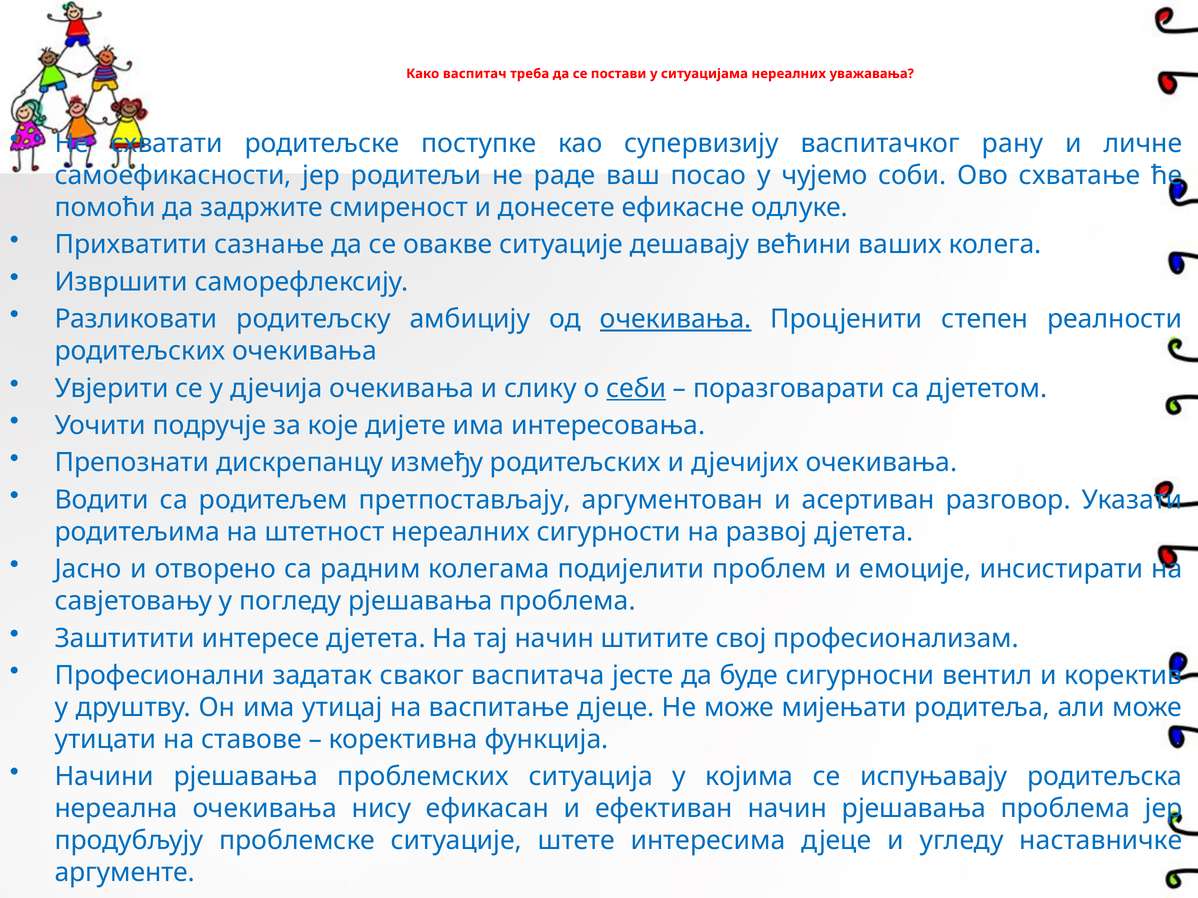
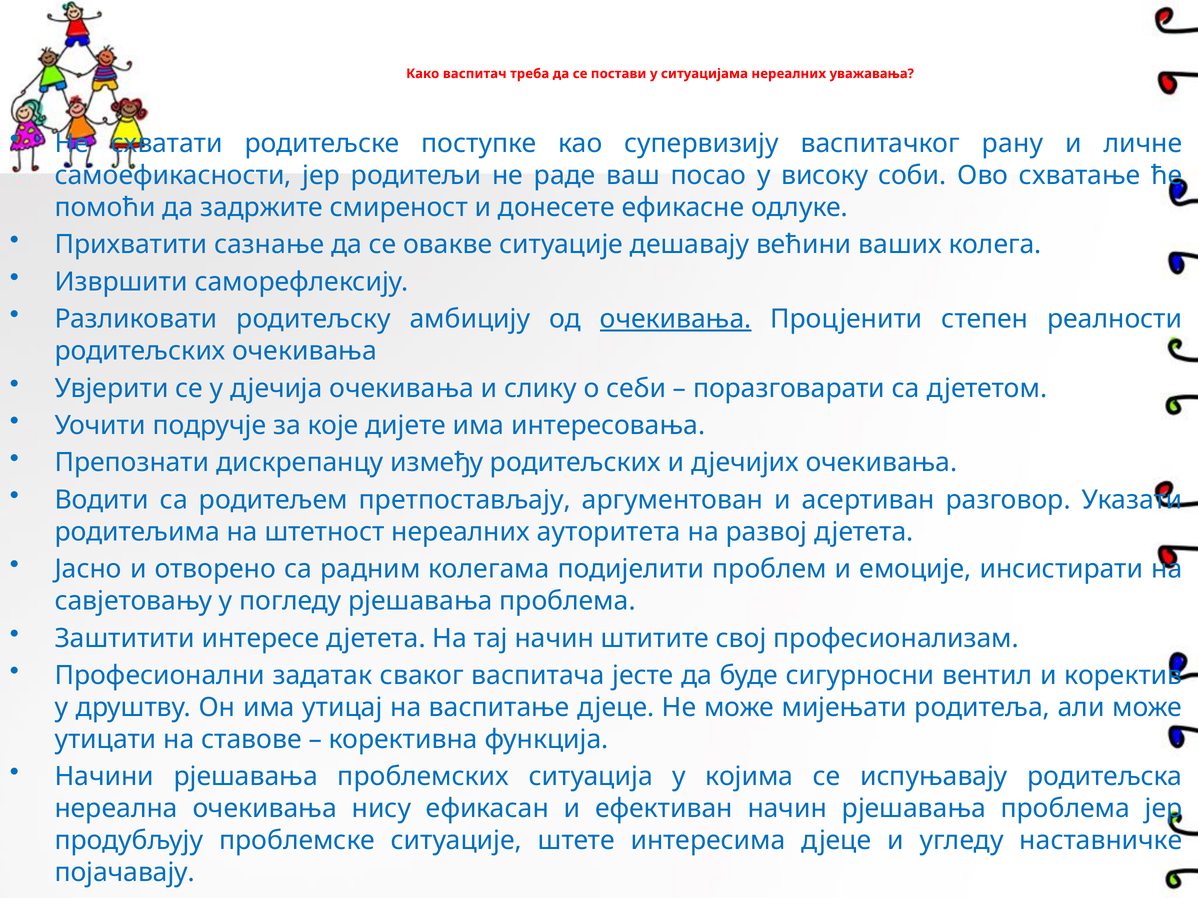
чујемо: чујемо -> високу
себи underline: present -> none
сигурности: сигурности -> ауторитета
аргументе: аргументе -> појачавају
